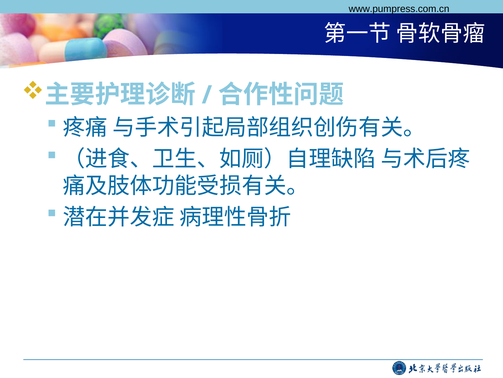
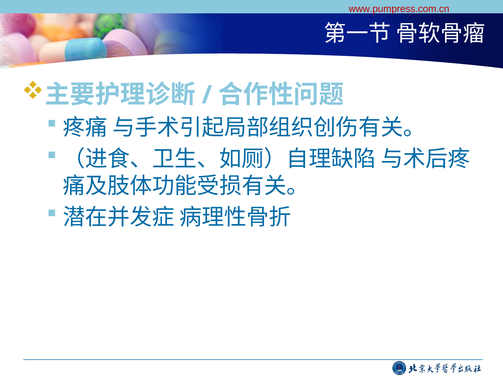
www.pumpress.com.cn colour: black -> red
